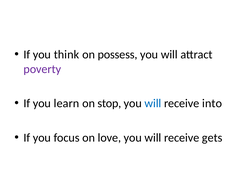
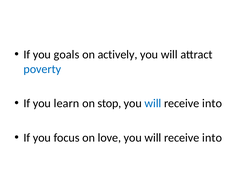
think: think -> goals
possess: possess -> actively
poverty colour: purple -> blue
gets at (212, 138): gets -> into
